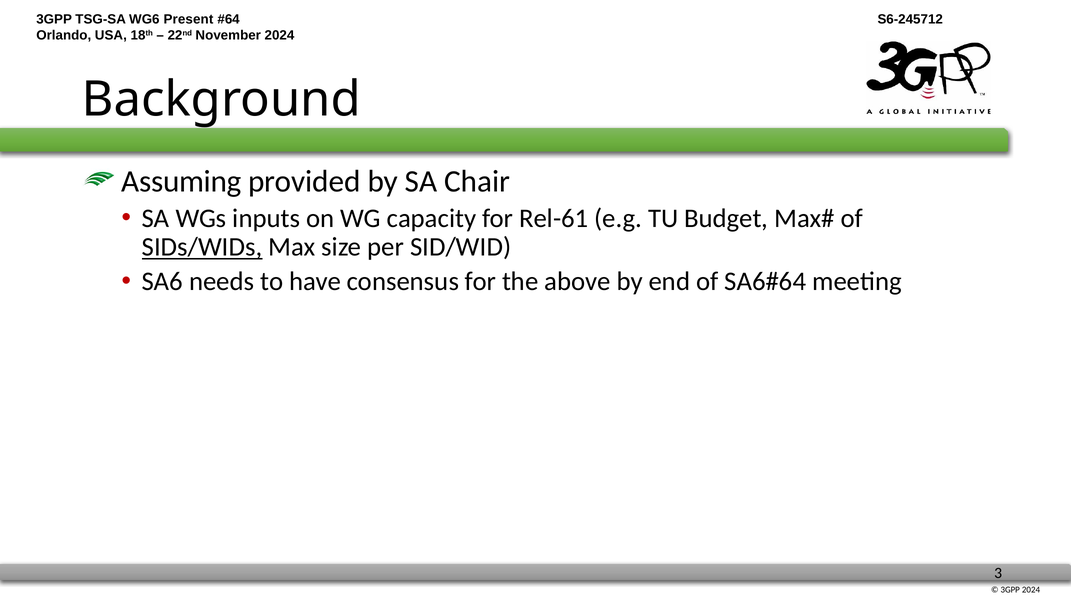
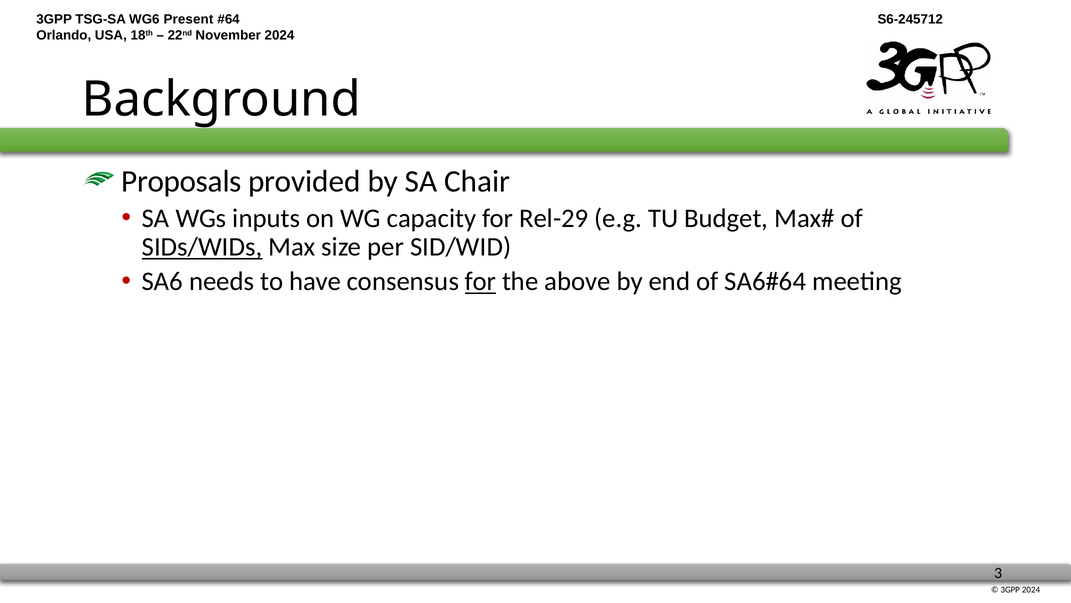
Assuming: Assuming -> Proposals
Rel-61: Rel-61 -> Rel-29
for at (481, 281) underline: none -> present
